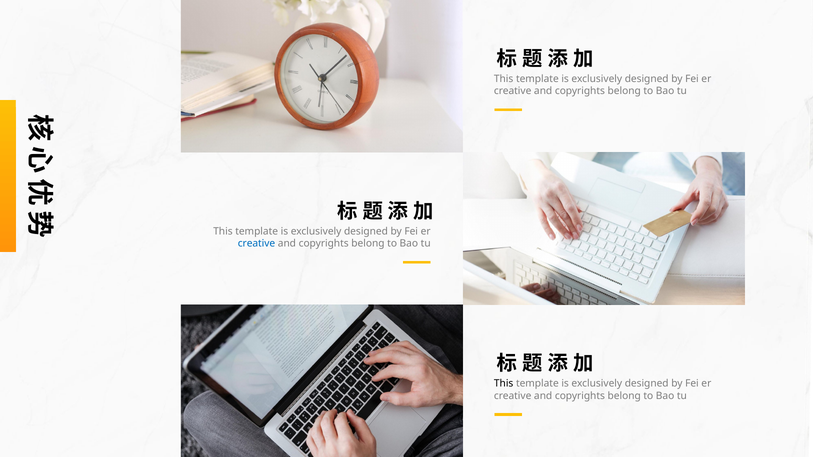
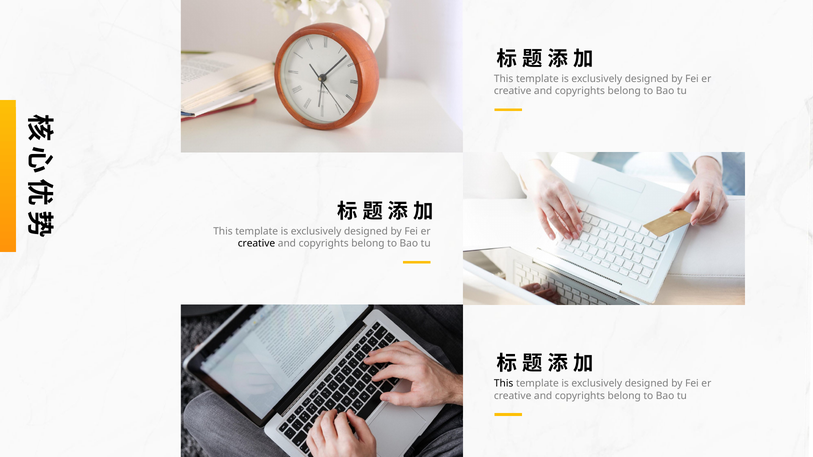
creative at (256, 244) colour: blue -> black
